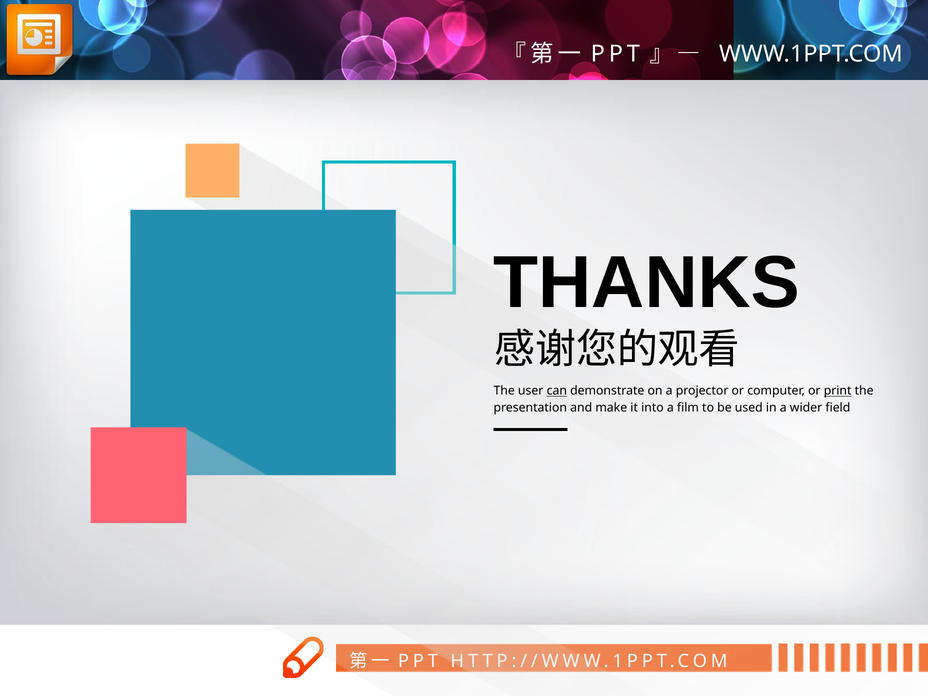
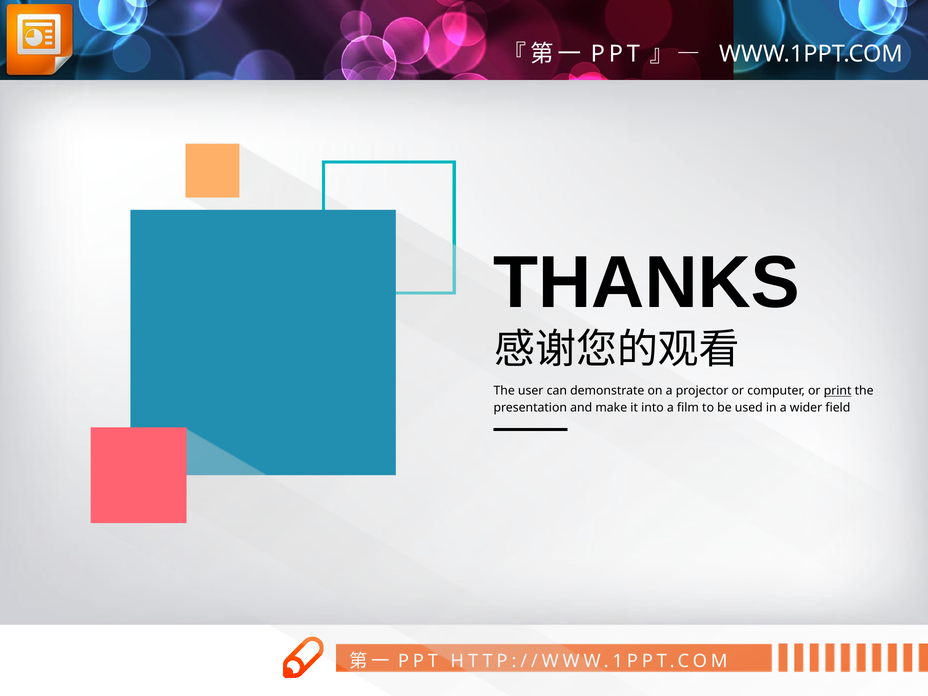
can underline: present -> none
